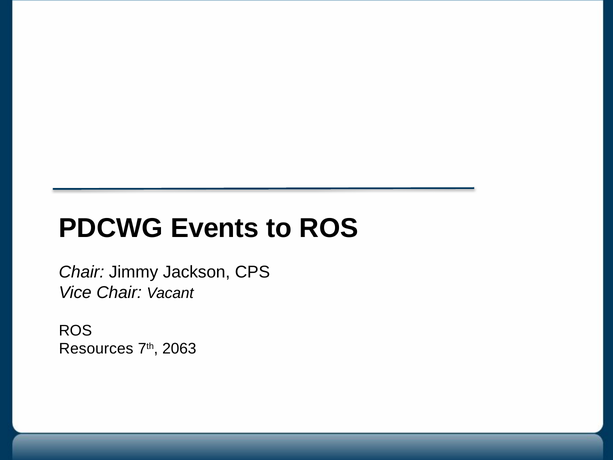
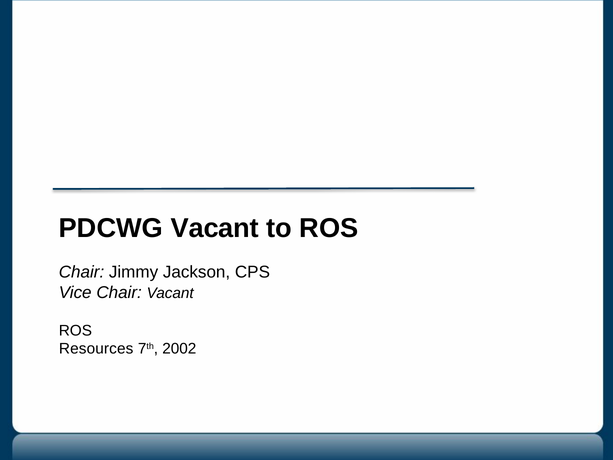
PDCWG Events: Events -> Vacant
2063: 2063 -> 2002
